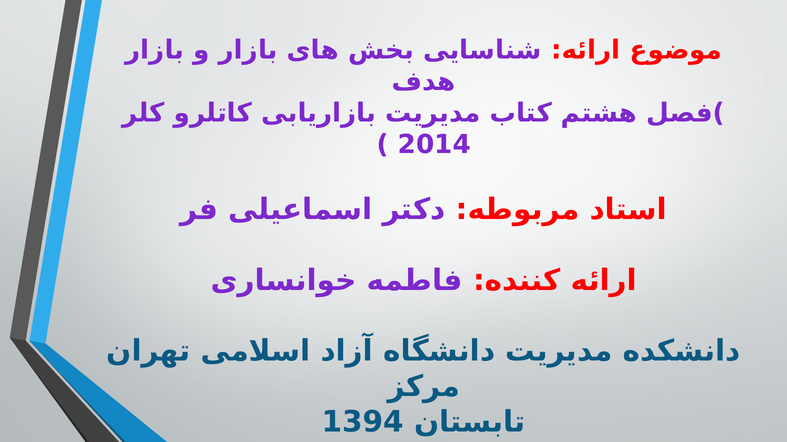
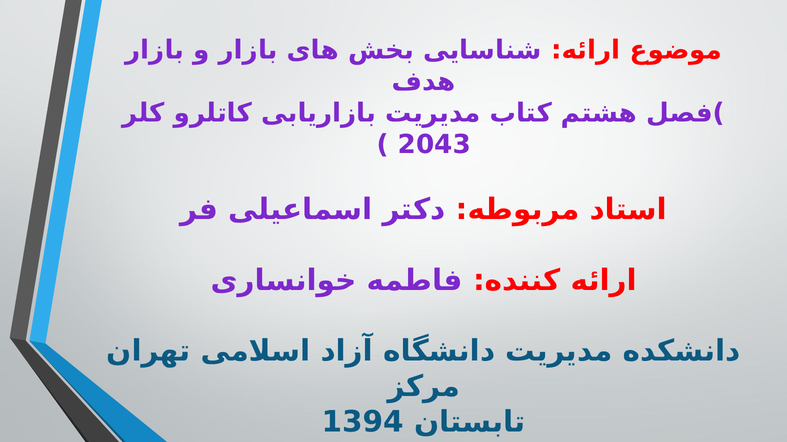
2014: 2014 -> 2043
